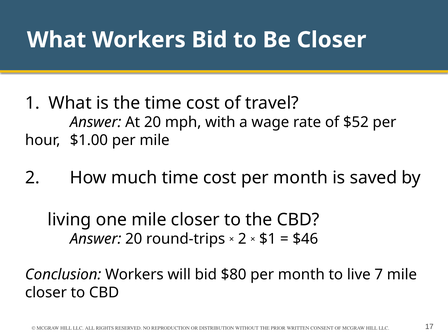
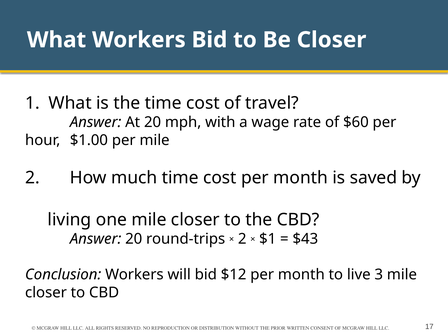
$52: $52 -> $60
$46: $46 -> $43
$80: $80 -> $12
7: 7 -> 3
